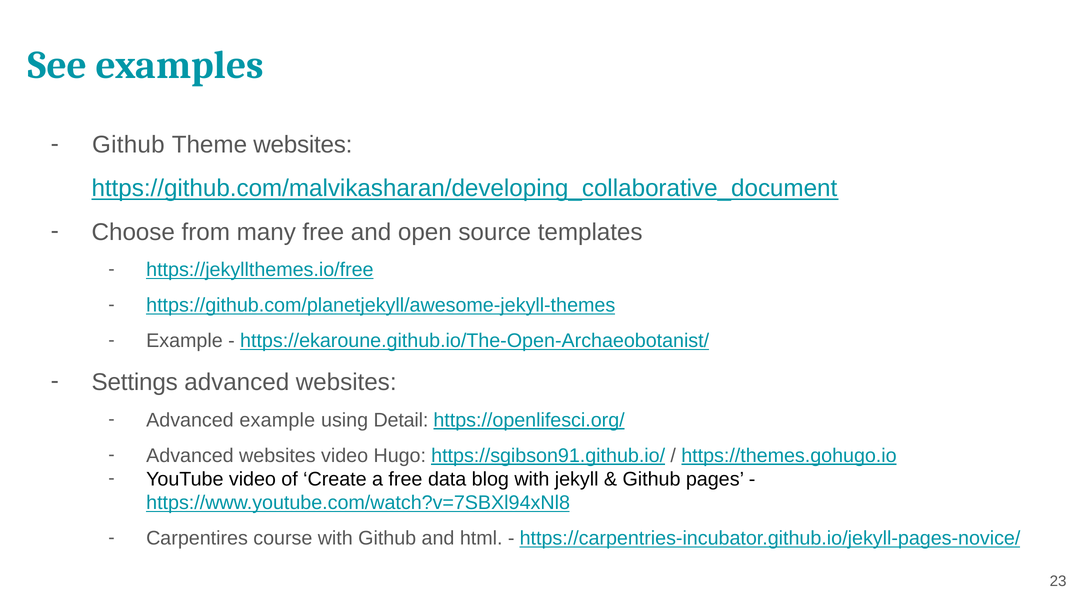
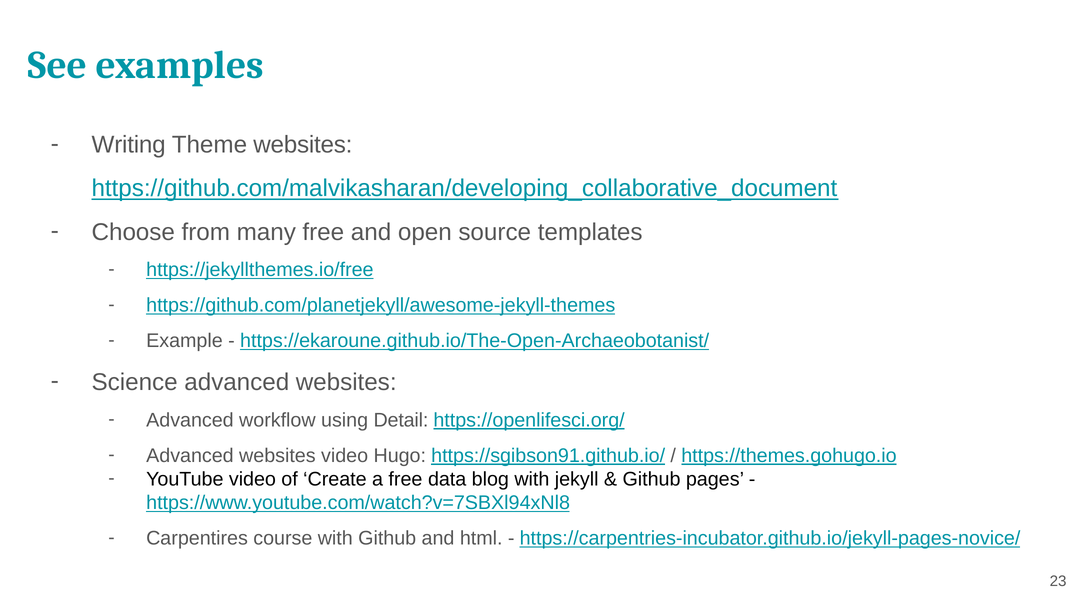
Github at (128, 145): Github -> Writing
Settings: Settings -> Science
Advanced example: example -> workflow
